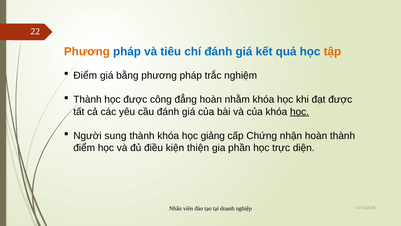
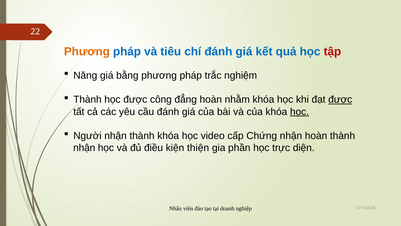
tập colour: orange -> red
Điểm at (85, 75): Điểm -> Năng
được at (340, 99) underline: none -> present
Người sung: sung -> nhận
giảng: giảng -> video
điểm at (84, 148): điểm -> nhận
